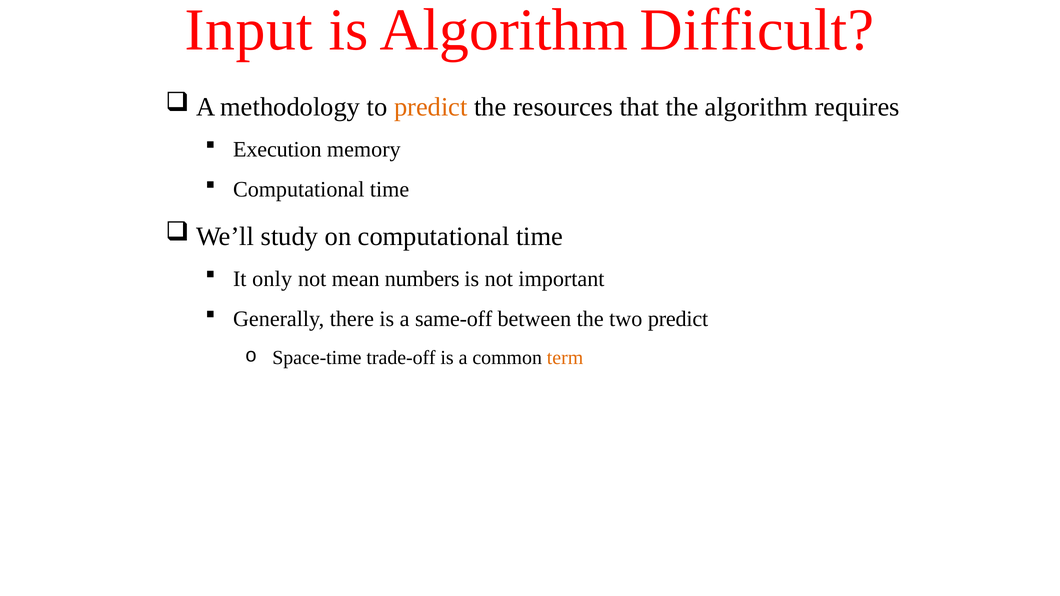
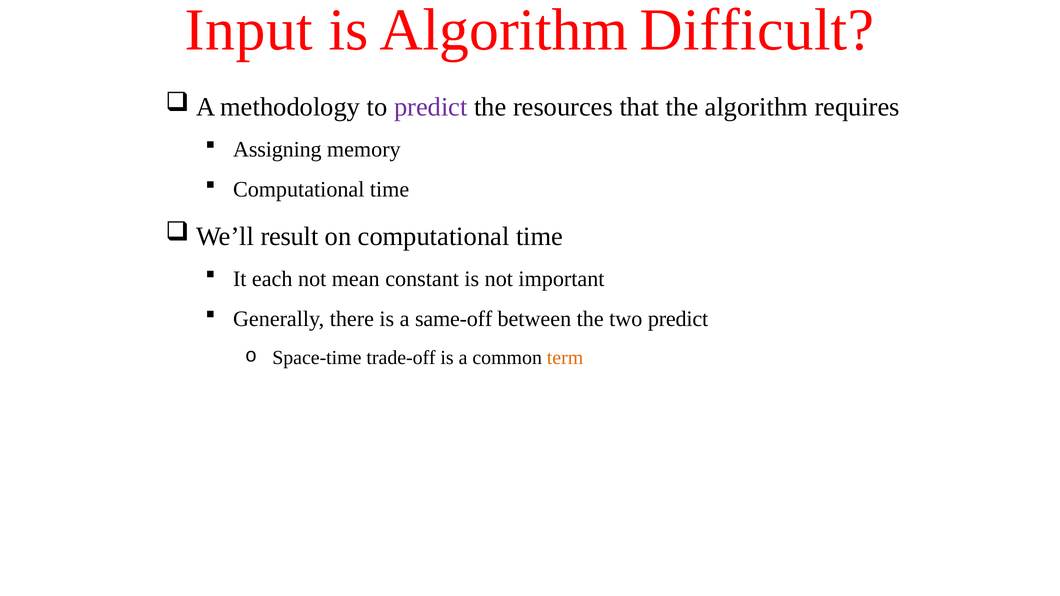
predict at (431, 107) colour: orange -> purple
Execution: Execution -> Assigning
study: study -> result
only: only -> each
numbers: numbers -> constant
